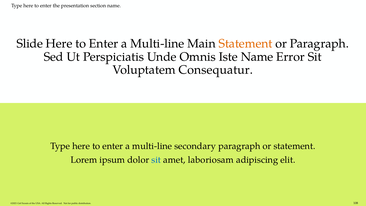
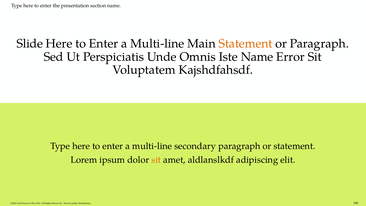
Consequatur: Consequatur -> Kajshdfahsdf
sit at (156, 160) colour: blue -> orange
laboriosam: laboriosam -> aldlanslkdf
